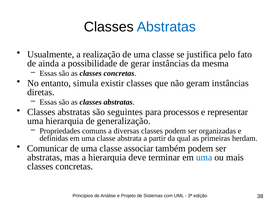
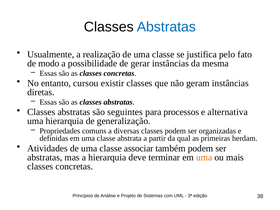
ainda: ainda -> modo
simula: simula -> cursou
representar: representar -> alternativa
Comunicar: Comunicar -> Atividades
uma at (204, 157) colour: blue -> orange
